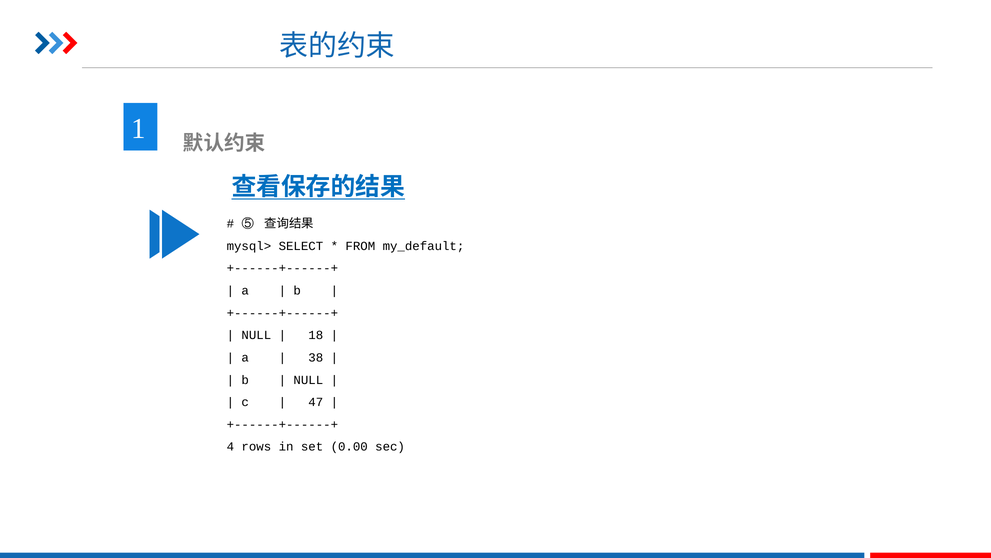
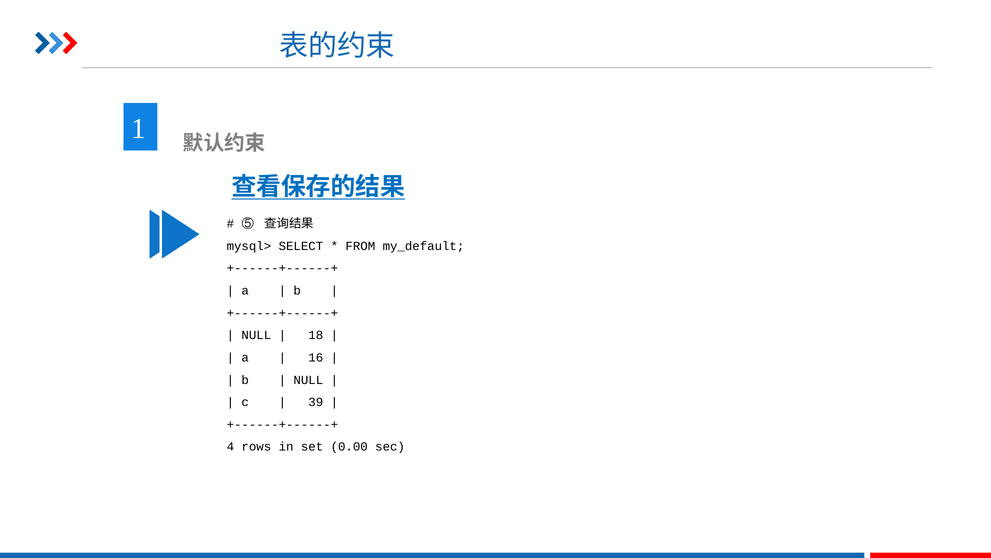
38: 38 -> 16
47: 47 -> 39
